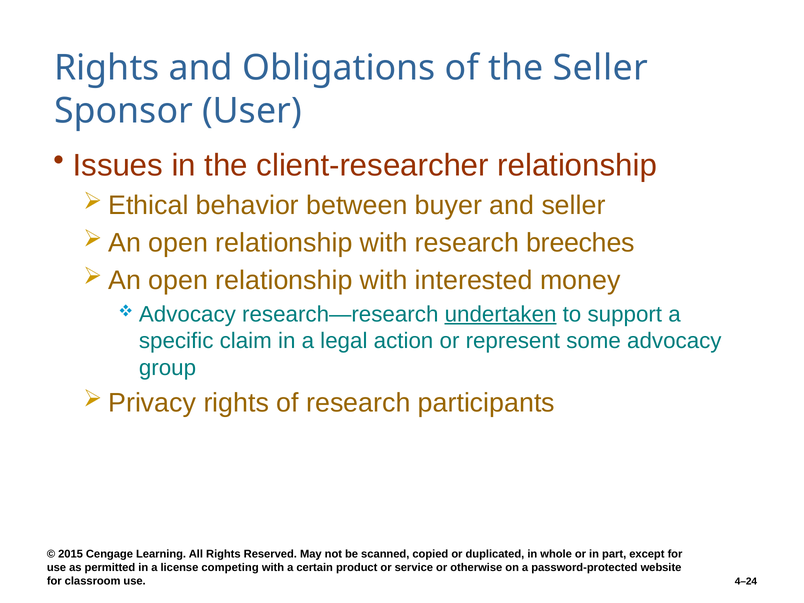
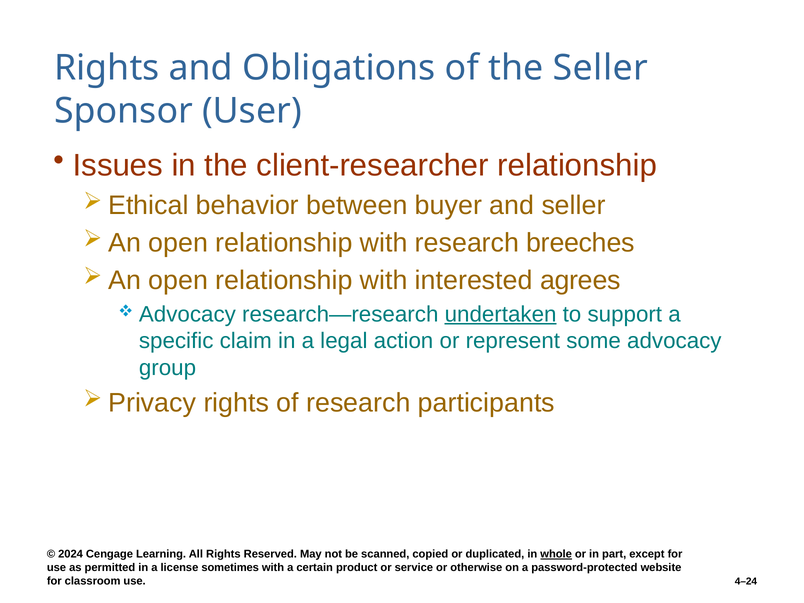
money: money -> agrees
2015: 2015 -> 2024
whole underline: none -> present
competing: competing -> sometimes
